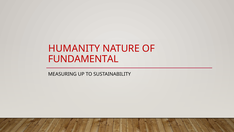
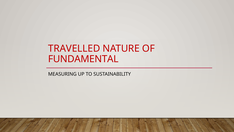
HUMANITY: HUMANITY -> TRAVELLED
